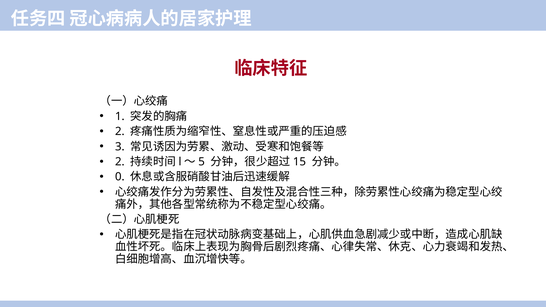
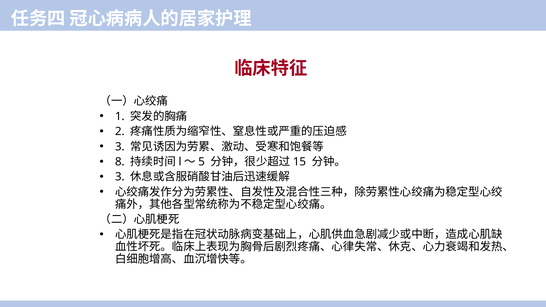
2 at (120, 162): 2 -> 8
0 at (120, 177): 0 -> 3
